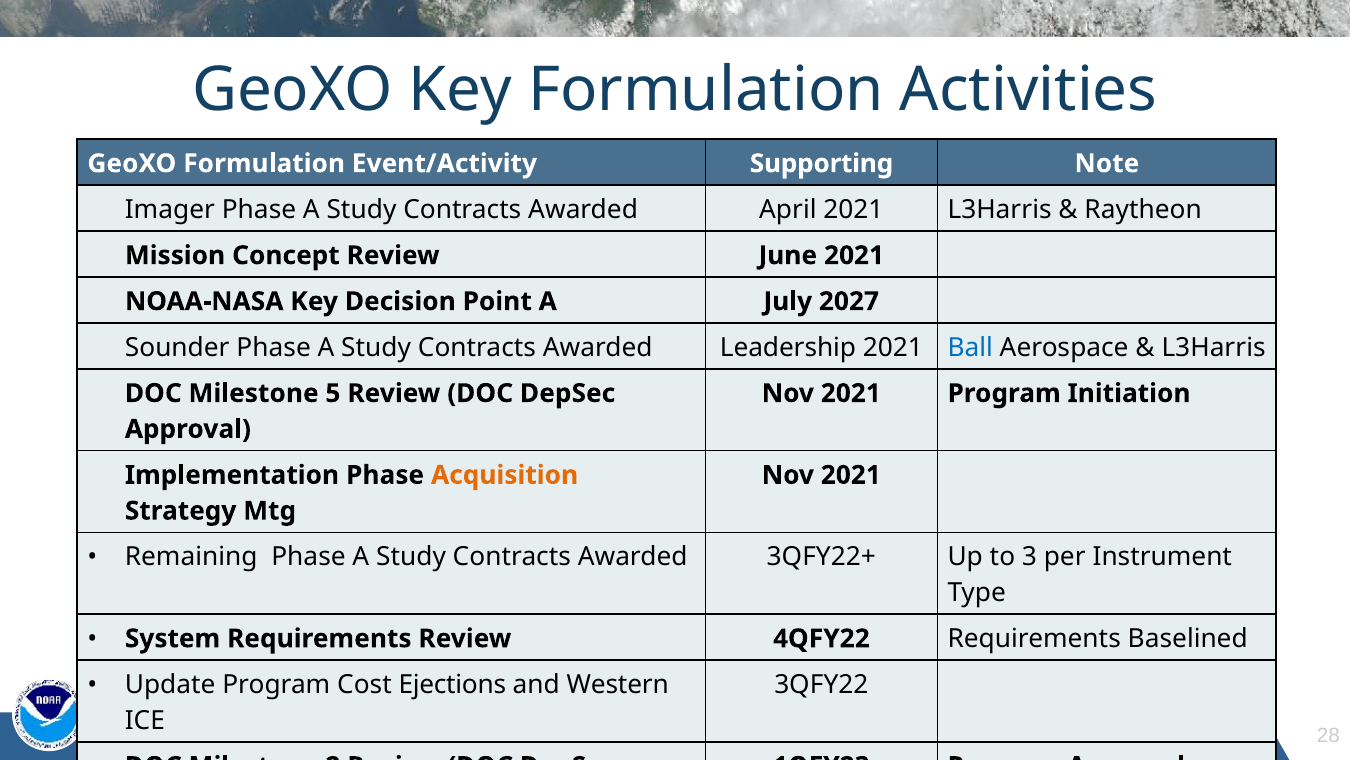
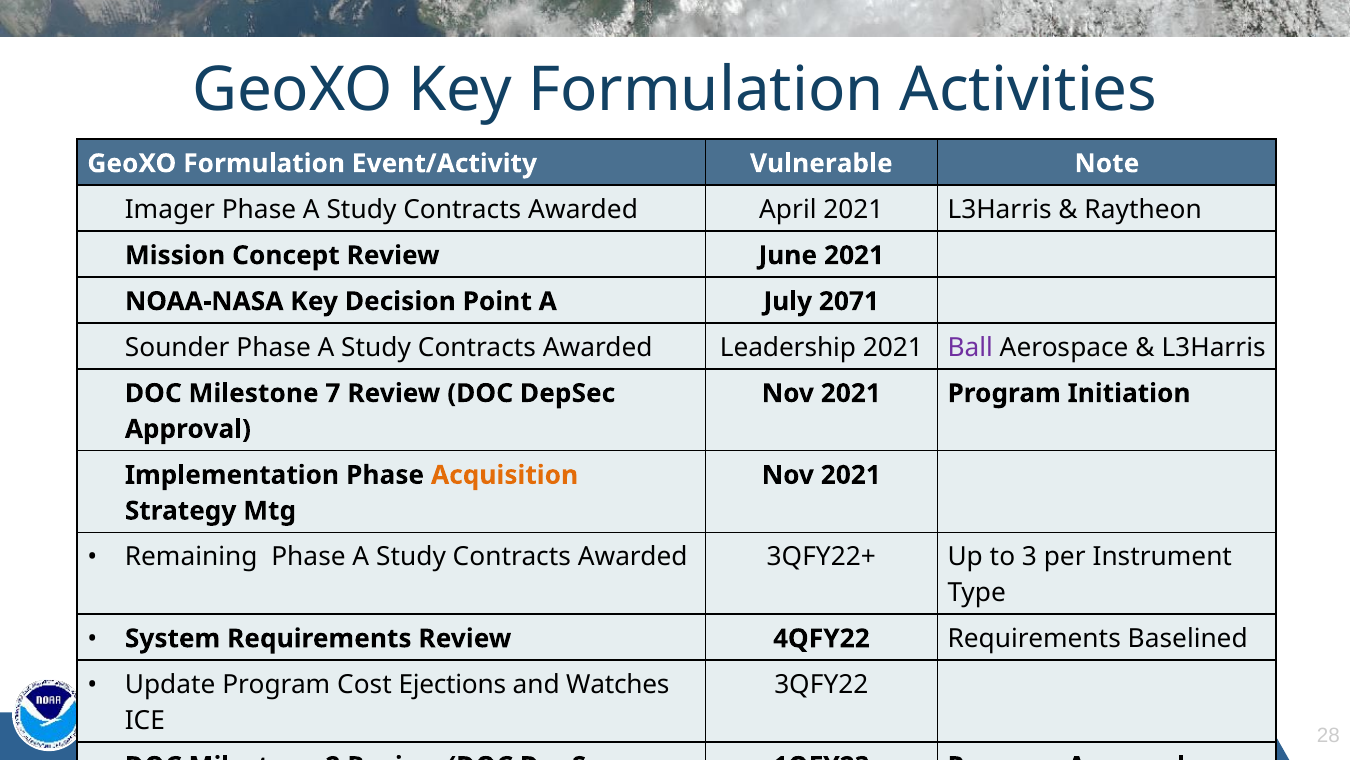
Supporting: Supporting -> Vulnerable
2027: 2027 -> 2071
Ball colour: blue -> purple
5: 5 -> 7
Western: Western -> Watches
